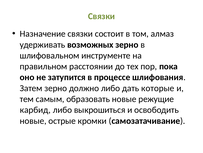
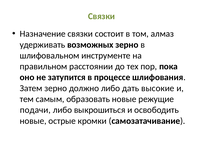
которые: которые -> высокие
карбид: карбид -> подачи
